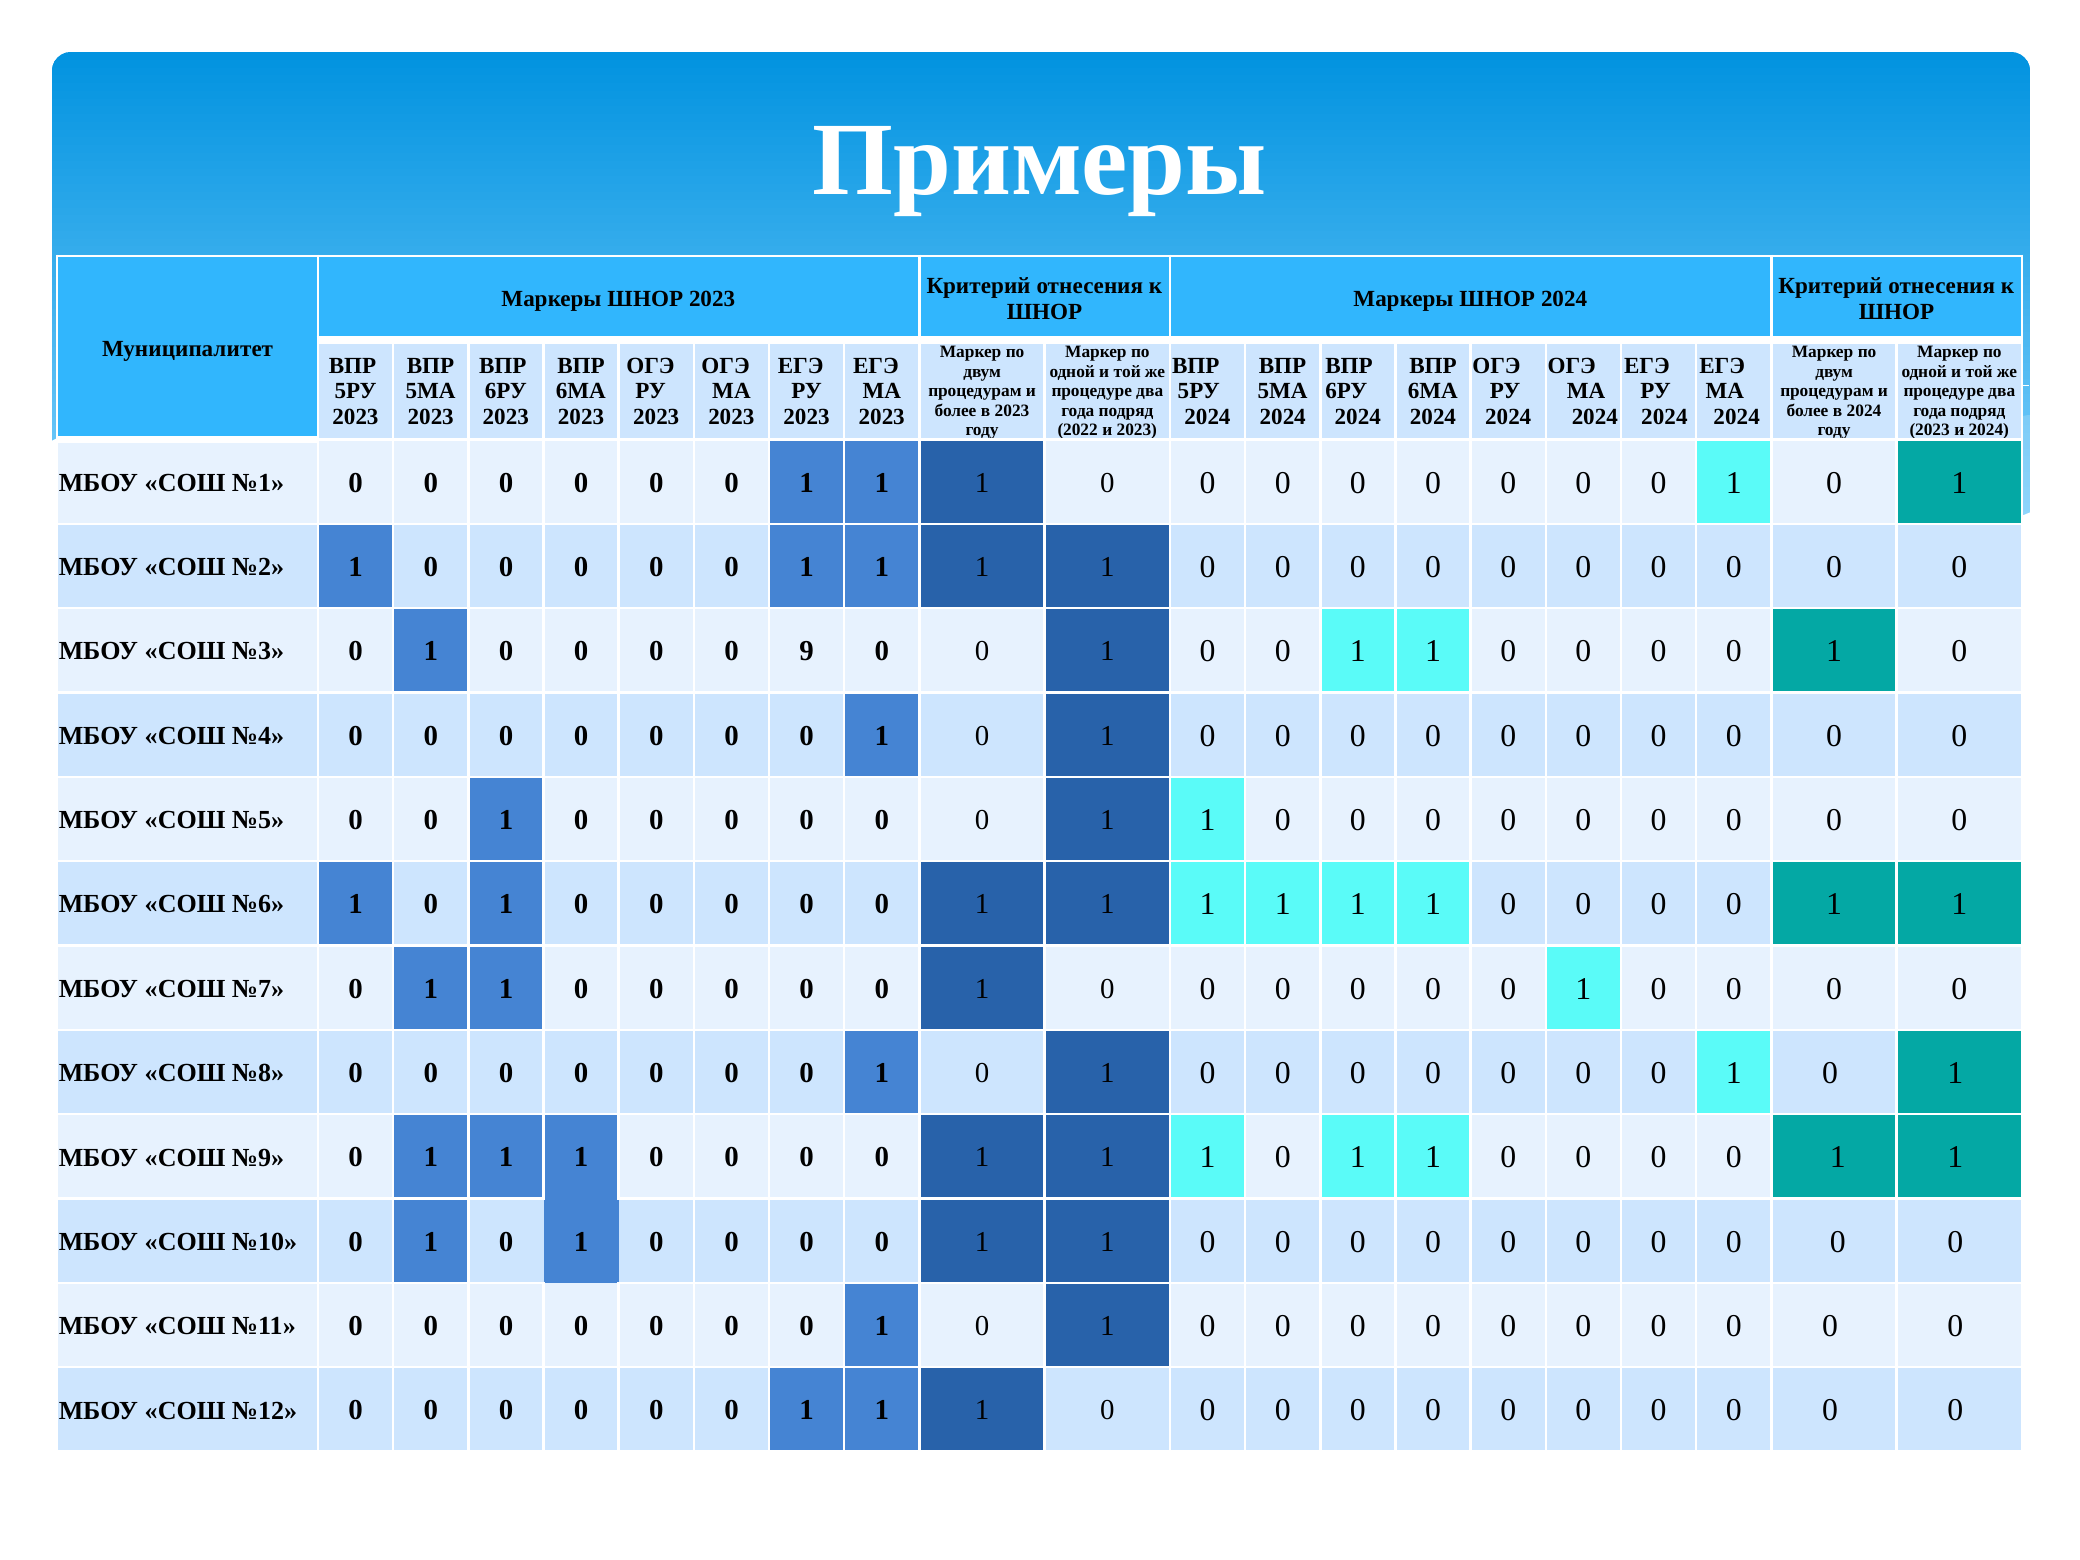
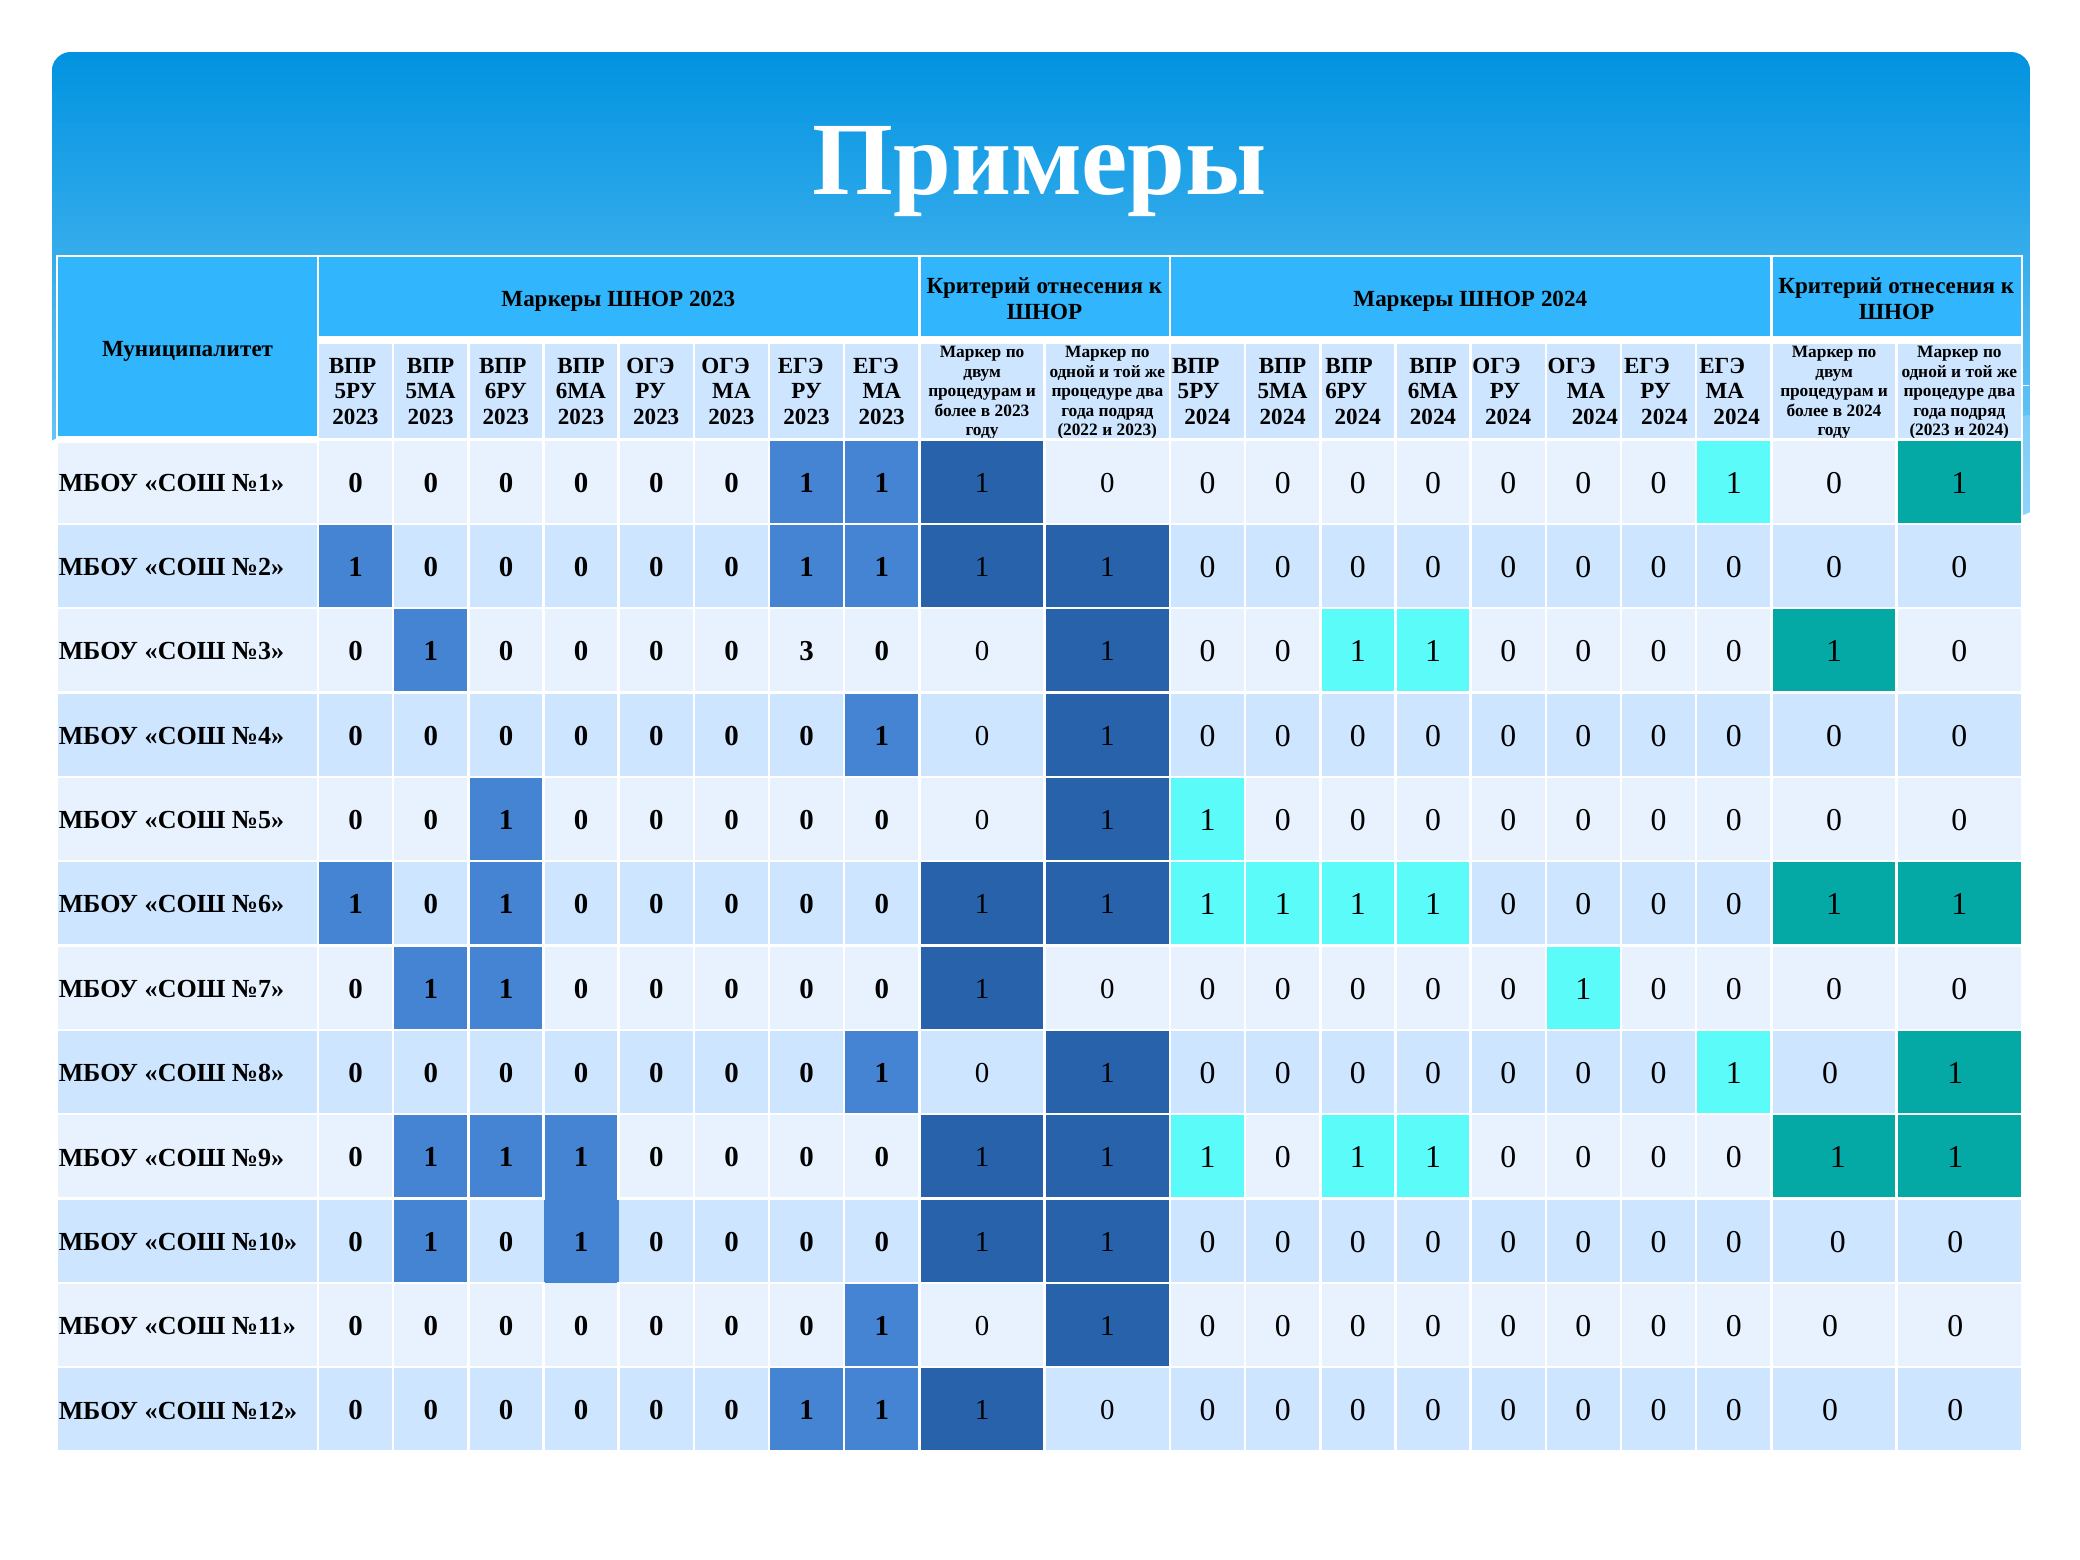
9: 9 -> 3
